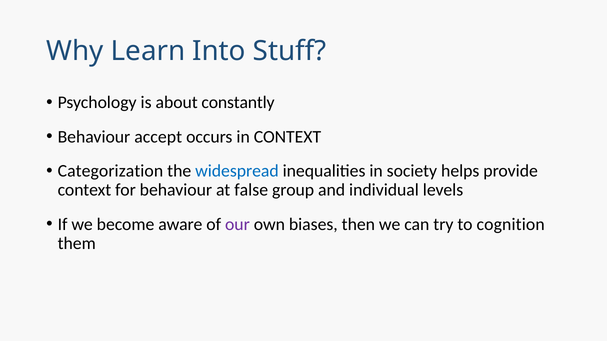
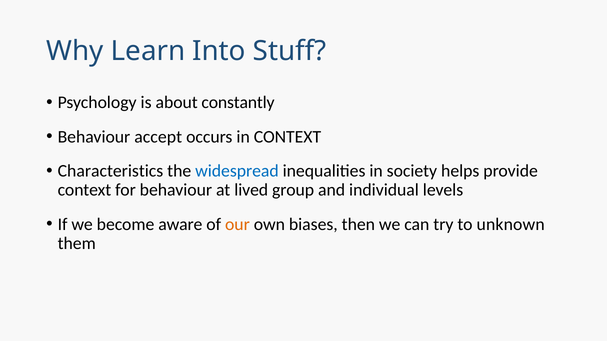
Categorization: Categorization -> Characteristics
false: false -> lived
our colour: purple -> orange
cognition: cognition -> unknown
